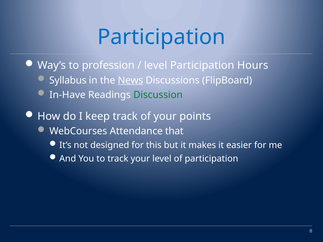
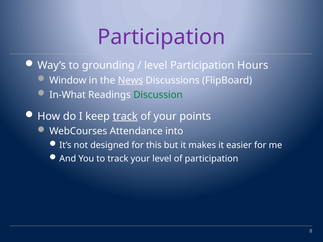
Participation at (161, 37) colour: blue -> purple
profession: profession -> grounding
Syllabus: Syllabus -> Window
In-Have: In-Have -> In-What
track at (125, 116) underline: none -> present
that: that -> into
